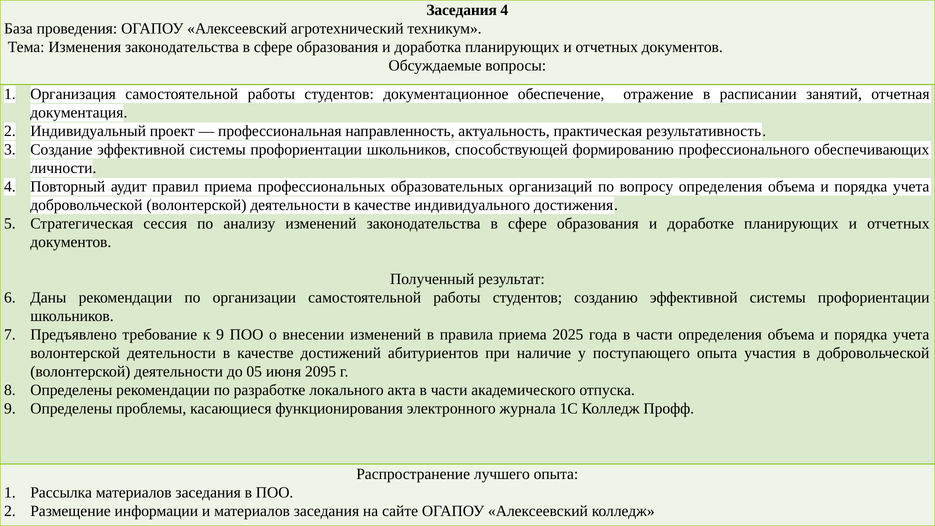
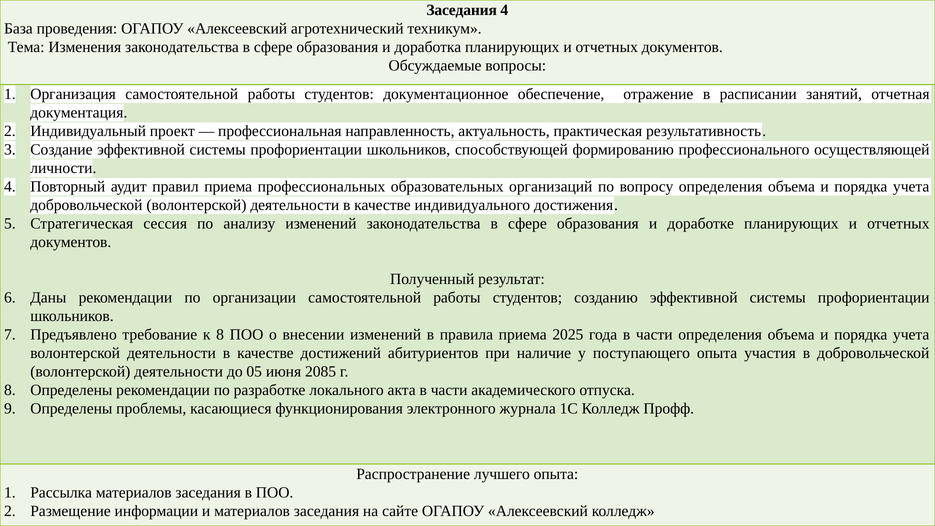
обеспечивающих: обеспечивающих -> осуществляющей
к 9: 9 -> 8
2095: 2095 -> 2085
